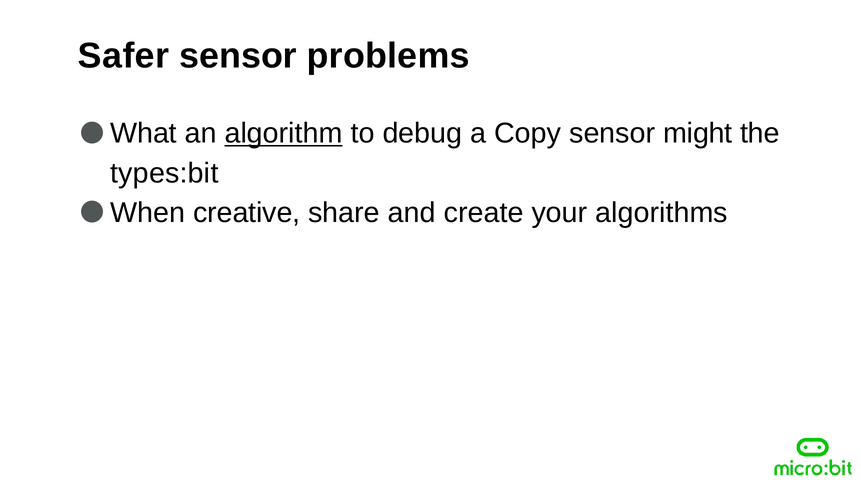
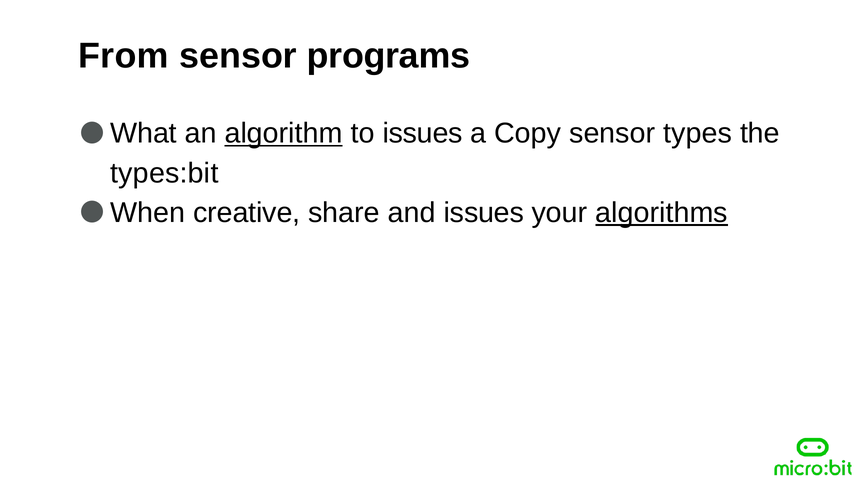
Safer: Safer -> From
problems: problems -> programs
to debug: debug -> issues
might: might -> types
and create: create -> issues
algorithms underline: none -> present
